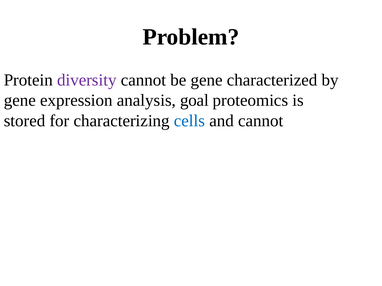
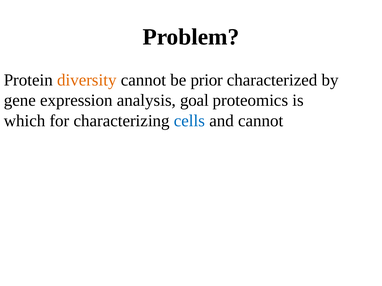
diversity colour: purple -> orange
be gene: gene -> prior
stored: stored -> which
